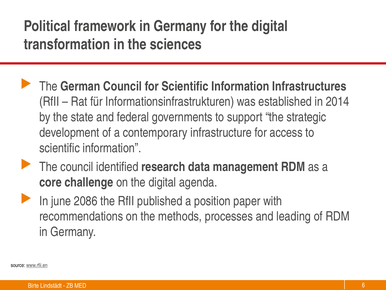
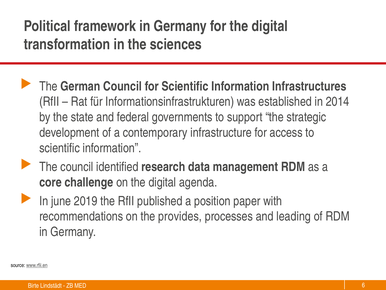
2086: 2086 -> 2019
methods: methods -> provides
